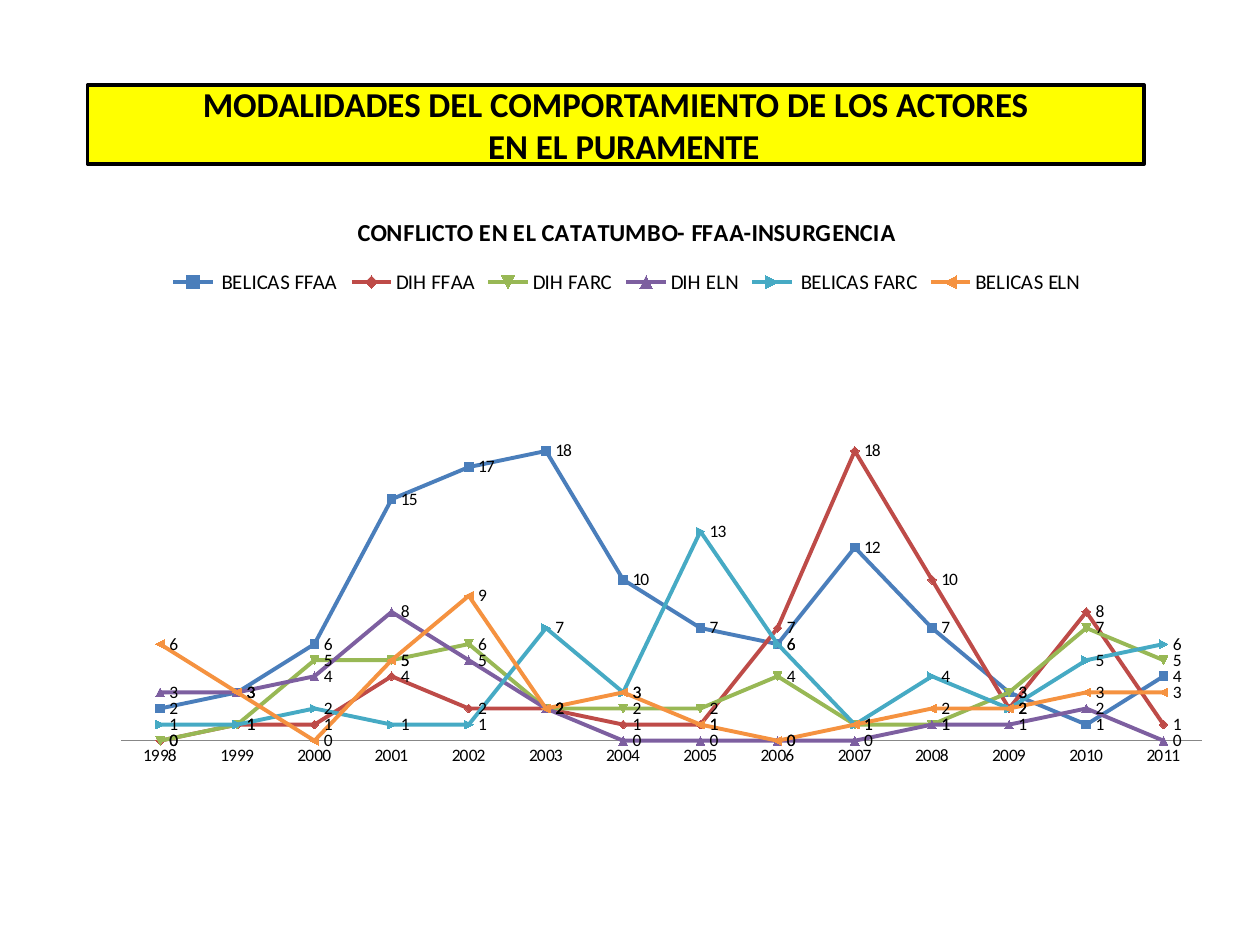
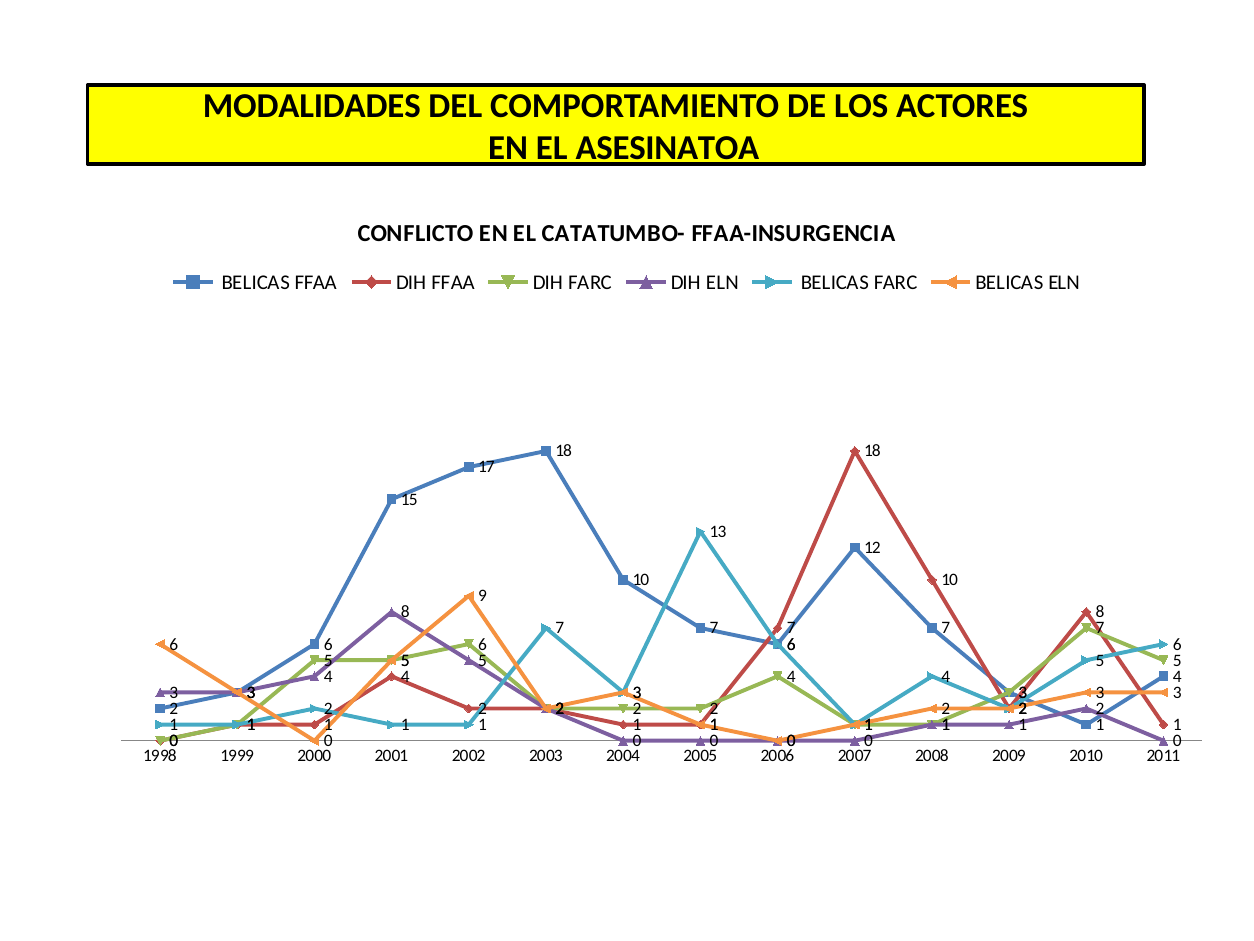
PURAMENTE: PURAMENTE -> ASESINATOA
